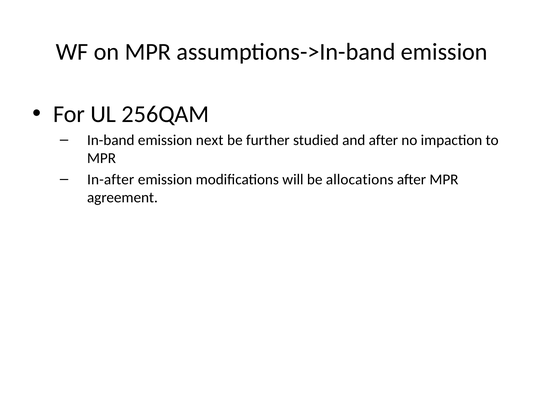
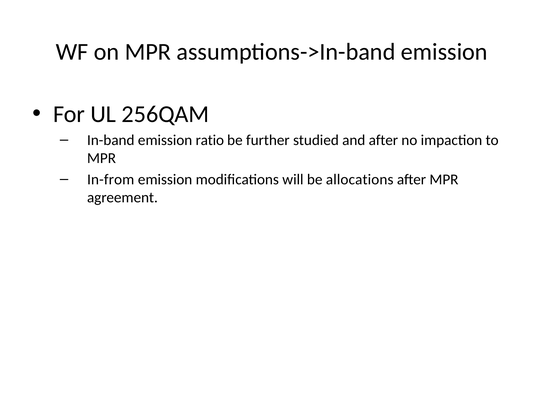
next: next -> ratio
In-after: In-after -> In-from
